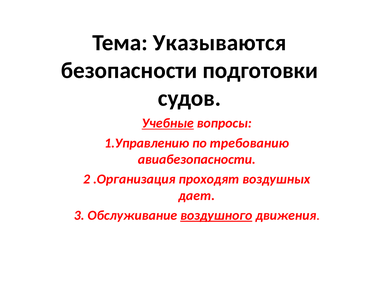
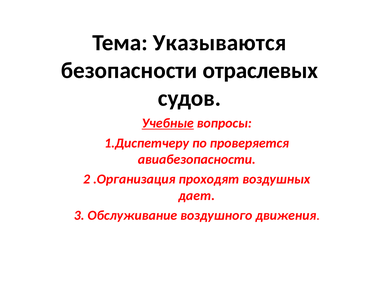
подготовки: подготовки -> отраслевых
1.Управлению: 1.Управлению -> 1.Диспетчеру
требованию: требованию -> проверяется
воздушного underline: present -> none
